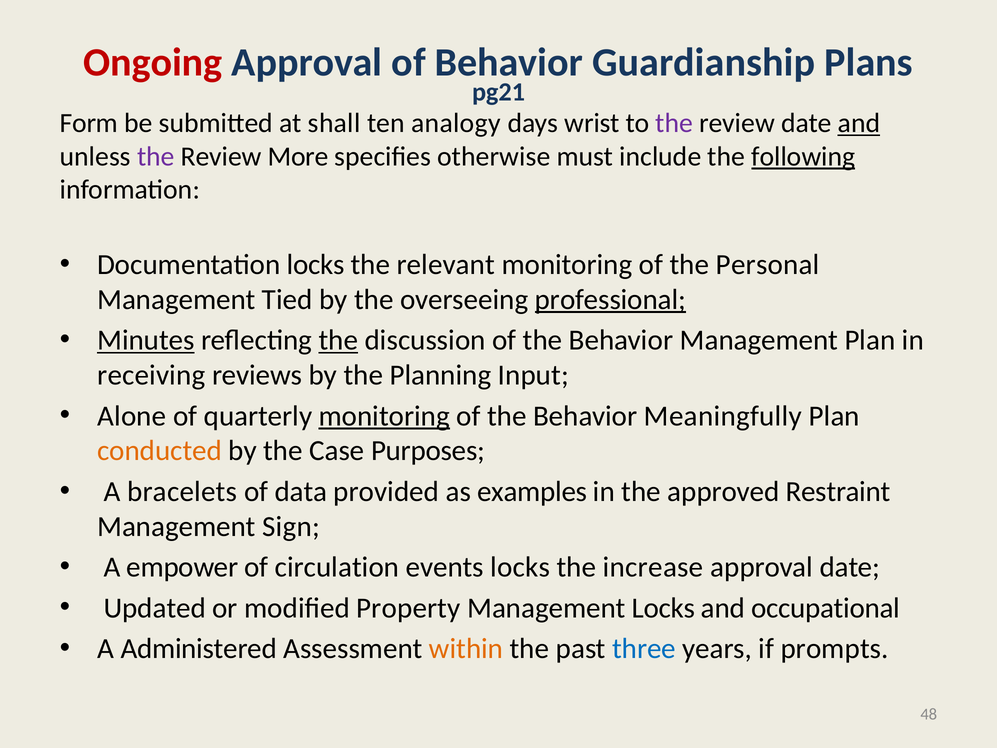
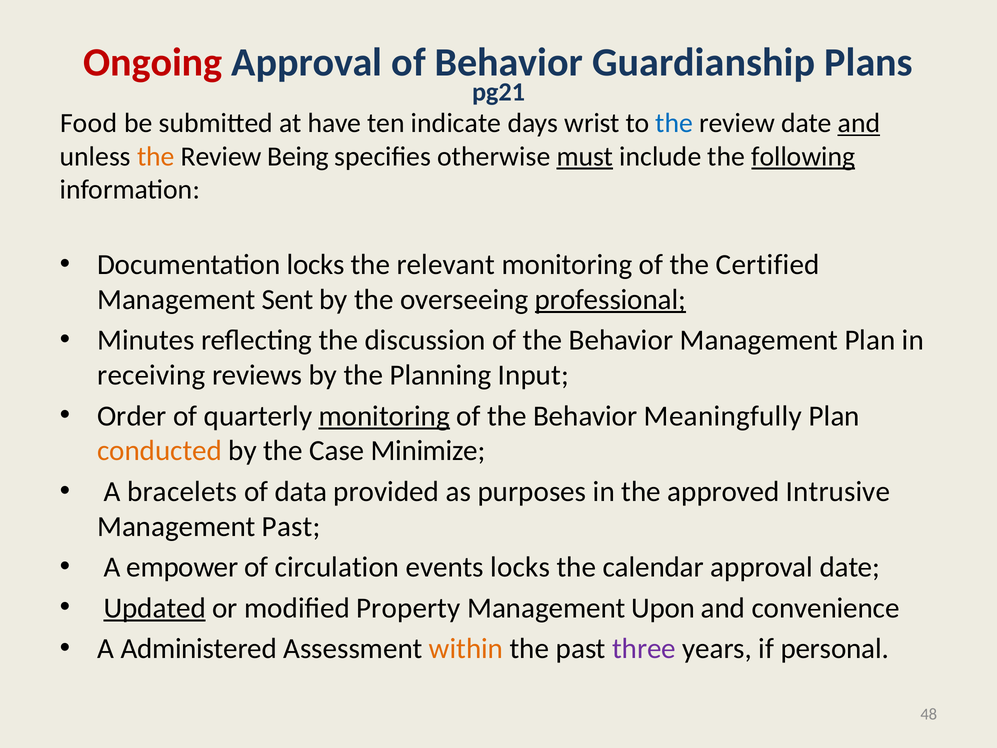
Form: Form -> Food
shall: shall -> have
analogy: analogy -> indicate
the at (674, 123) colour: purple -> blue
the at (156, 156) colour: purple -> orange
More: More -> Being
must underline: none -> present
Personal: Personal -> Certified
Tied: Tied -> Sent
Minutes underline: present -> none
the at (338, 340) underline: present -> none
Alone: Alone -> Order
Purposes: Purposes -> Minimize
examples: examples -> purposes
Restraint: Restraint -> Intrusive
Management Sign: Sign -> Past
increase: increase -> calendar
Updated underline: none -> present
Management Locks: Locks -> Upon
occupational: occupational -> convenience
three colour: blue -> purple
prompts: prompts -> personal
